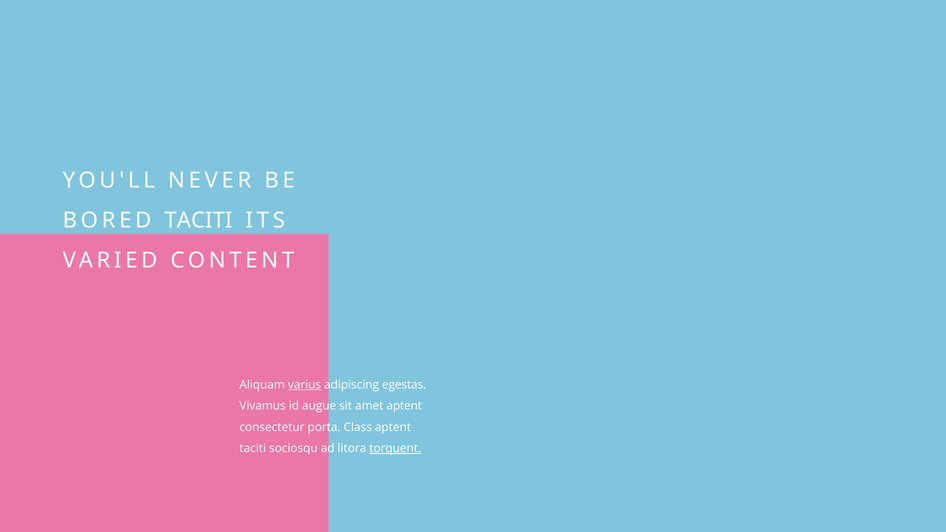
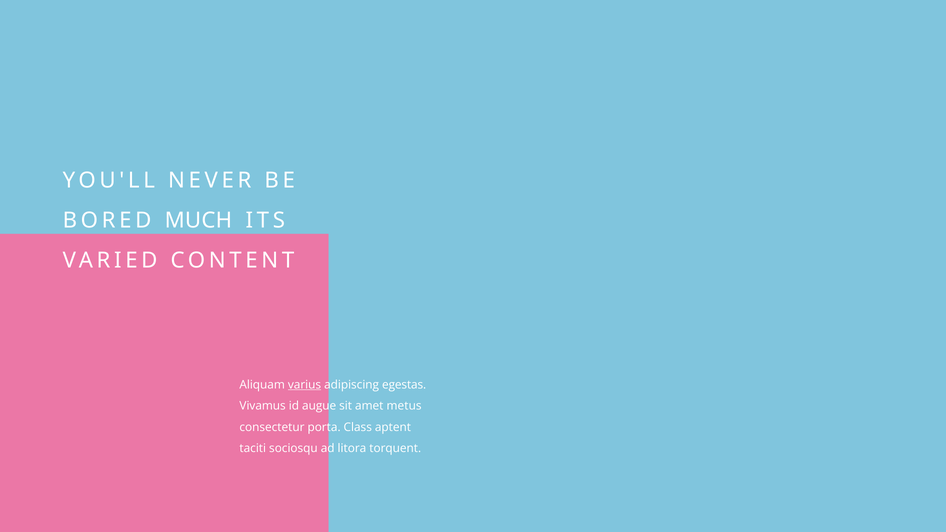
BORED TACITI: TACITI -> MUCH
amet aptent: aptent -> metus
torquent underline: present -> none
